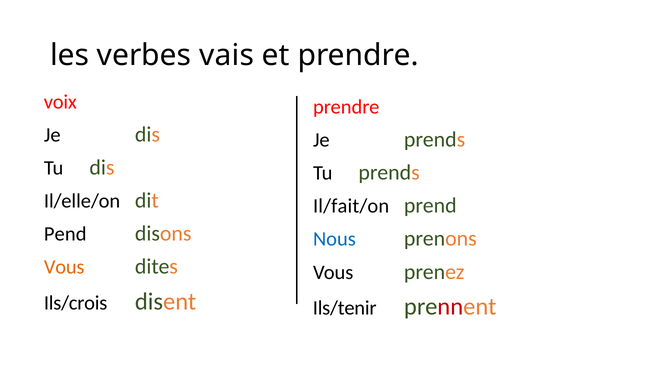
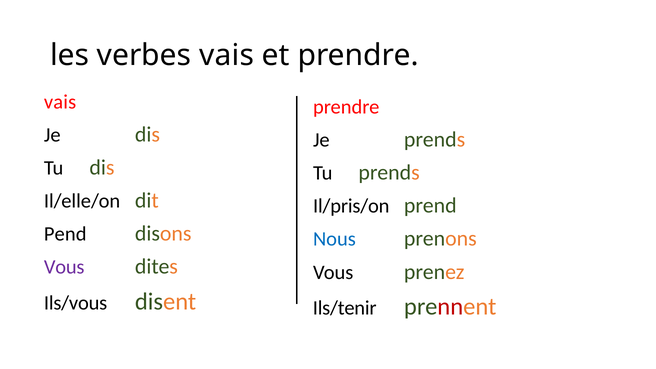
voix at (60, 102): voix -> vais
Il/fait/on: Il/fait/on -> Il/pris/on
Vous at (64, 267) colour: orange -> purple
Ils/crois: Ils/crois -> Ils/vous
